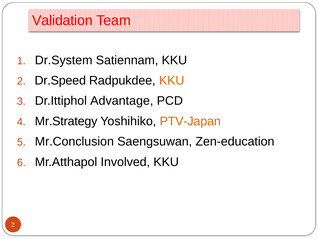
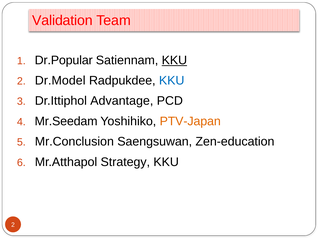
Dr.System: Dr.System -> Dr.Popular
KKU at (174, 60) underline: none -> present
Dr.Speed: Dr.Speed -> Dr.Model
KKU at (172, 80) colour: orange -> blue
Mr.Strategy: Mr.Strategy -> Mr.Seedam
Involved: Involved -> Strategy
